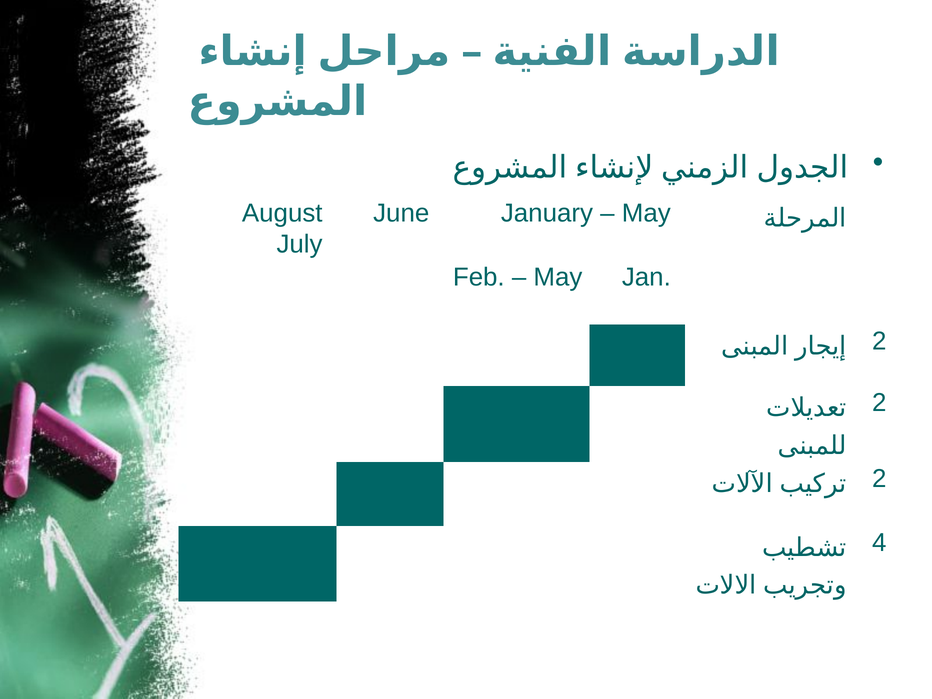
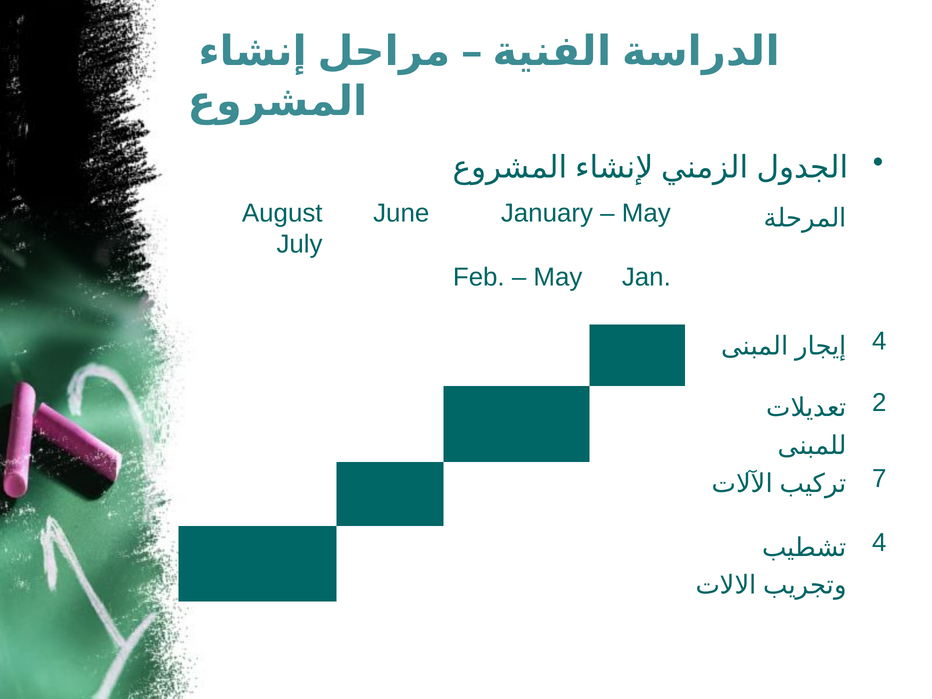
2 at (879, 341): 2 -> 4
2 at (879, 479): 2 -> 7
